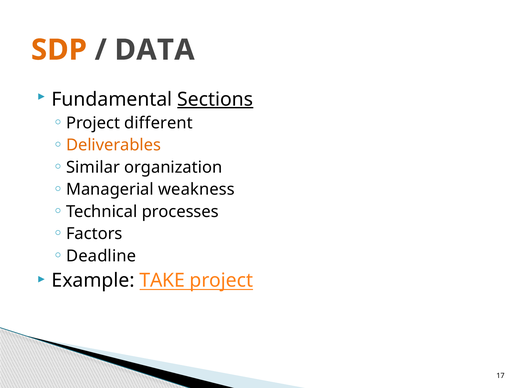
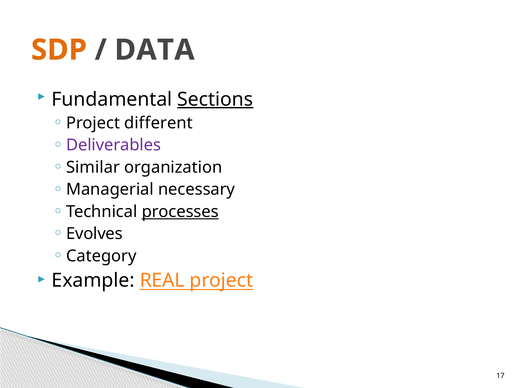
Deliverables colour: orange -> purple
weakness: weakness -> necessary
processes underline: none -> present
Factors: Factors -> Evolves
Deadline: Deadline -> Category
TAKE: TAKE -> REAL
